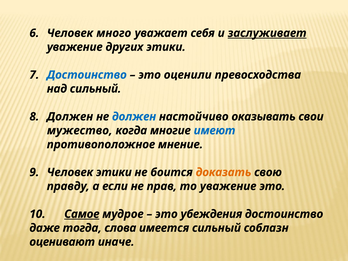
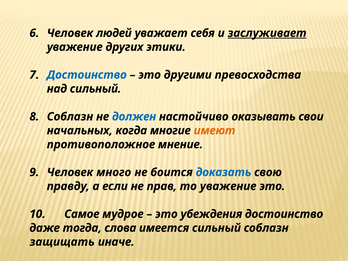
много: много -> людей
оценили: оценили -> другими
Должен at (70, 117): Должен -> Соблазн
мужество: мужество -> начальных
имеют colour: blue -> orange
Человек этики: этики -> много
доказать colour: orange -> blue
Самое underline: present -> none
оценивают: оценивают -> защищать
